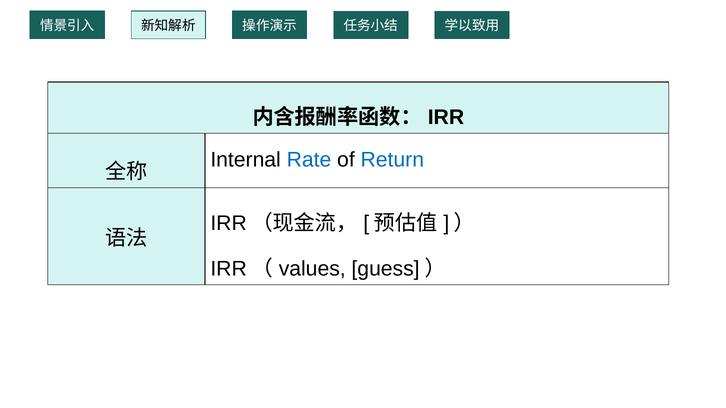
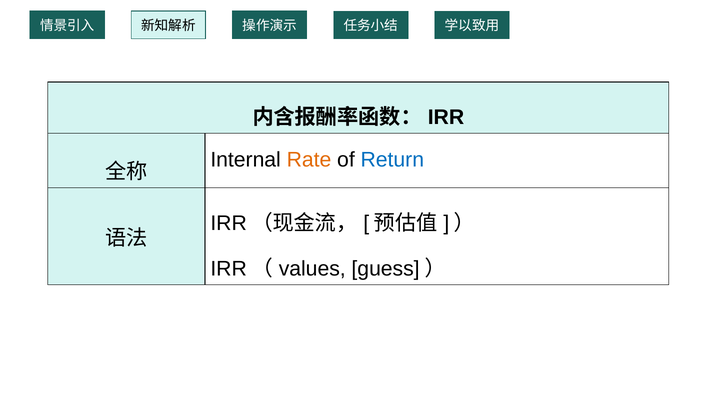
Rate colour: blue -> orange
